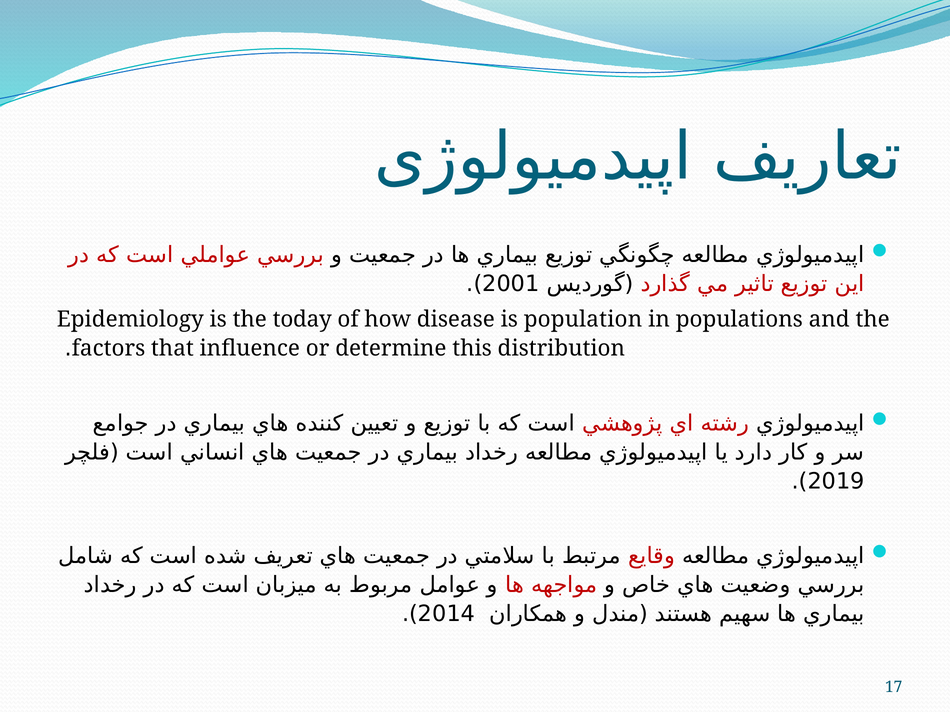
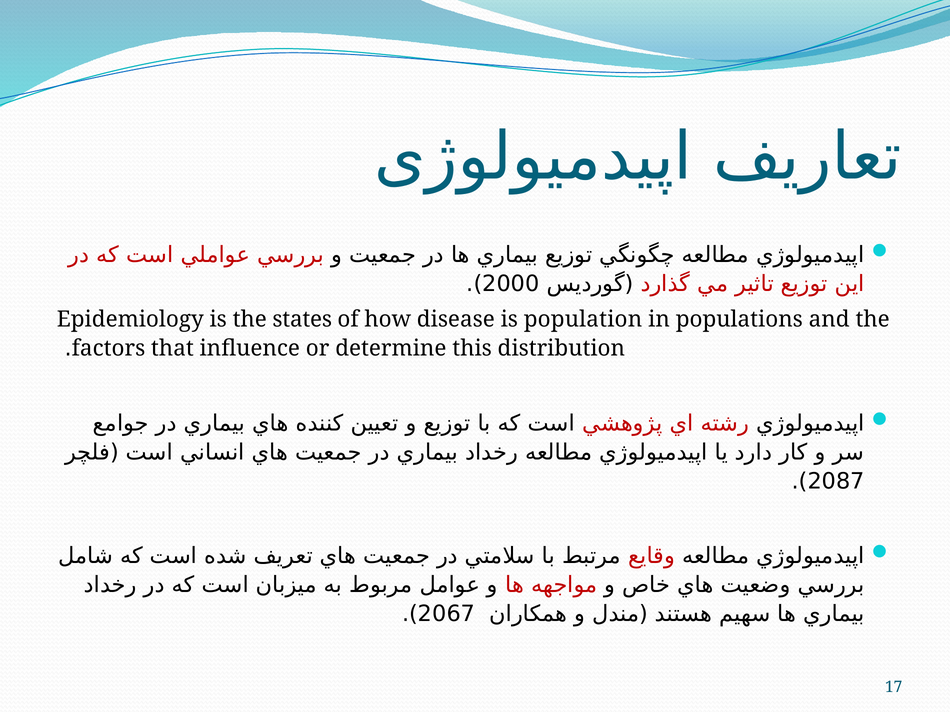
2001: 2001 -> 2000
today: today -> states
2019: 2019 -> 2087
2014: 2014 -> 2067
